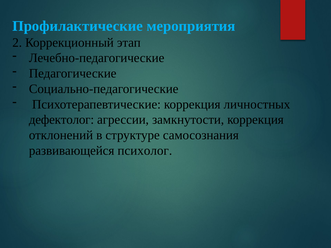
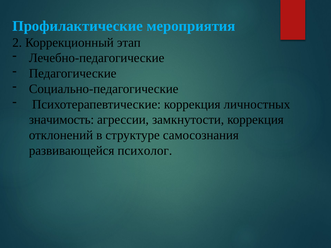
дефектолог: дефектолог -> значимость
